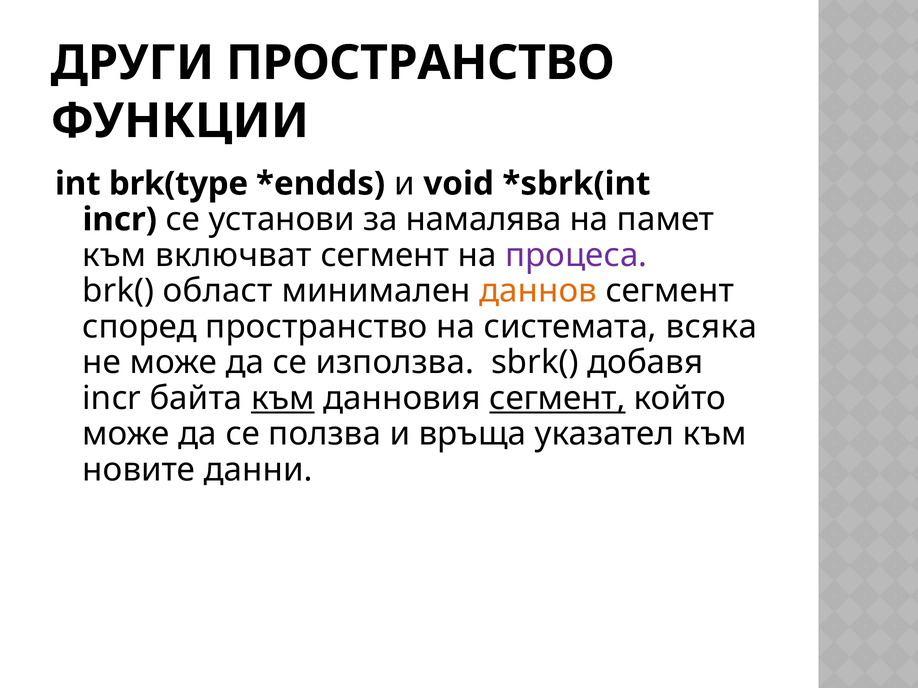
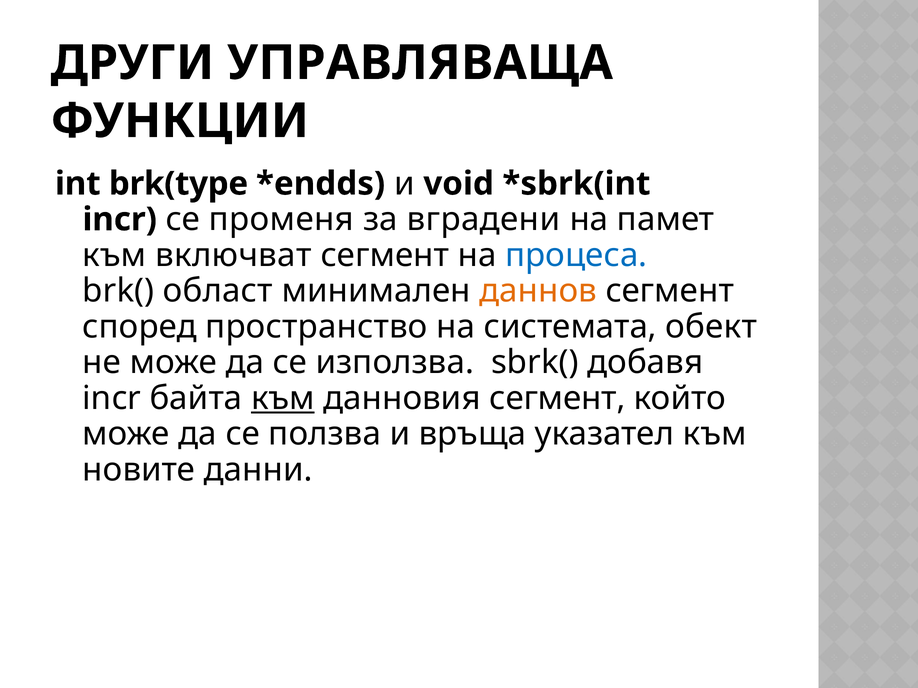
ДРУГИ ПРОСТРАНСТВО: ПРОСТРАНСТВО -> УПРАВЛЯВАЩА
установи: установи -> променя
намалява: намалява -> вградени
процеса colour: purple -> blue
всяка: всяка -> обект
сегмент at (557, 398) underline: present -> none
